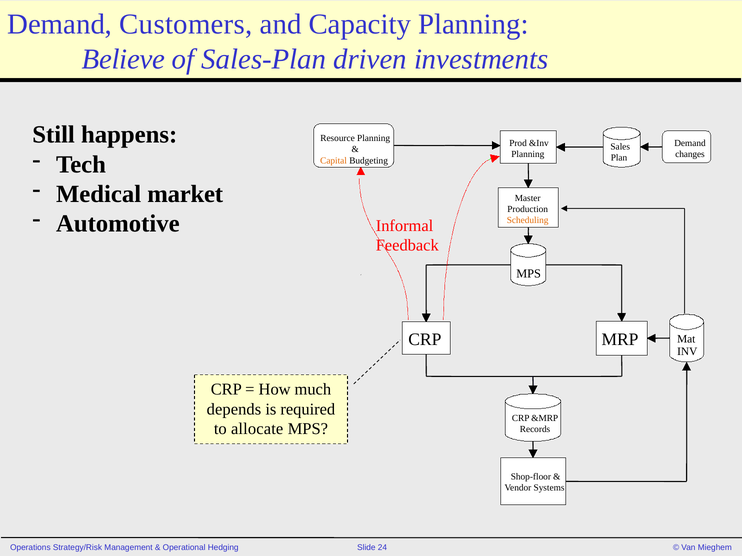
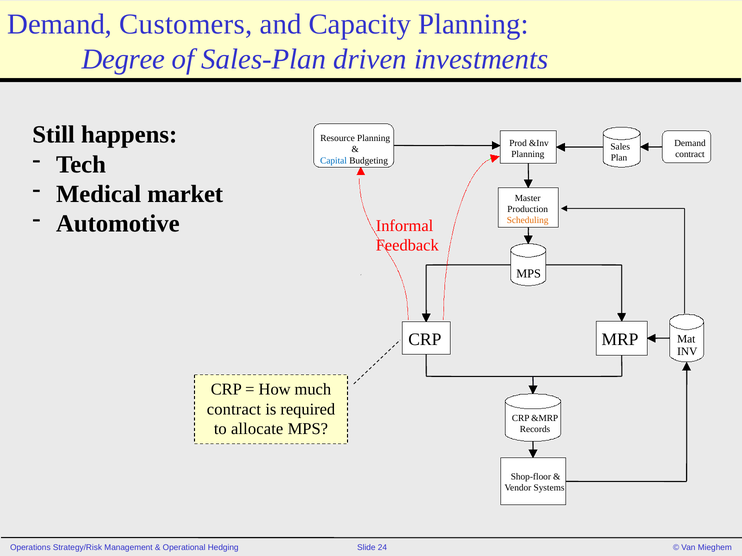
Believe: Believe -> Degree
changes at (690, 154): changes -> contract
Capital colour: orange -> blue
depends at (234, 409): depends -> contract
